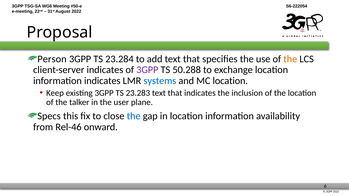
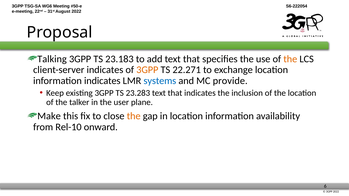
Person: Person -> Talking
23.284: 23.284 -> 23.183
3GPP at (147, 70) colour: purple -> orange
50.288: 50.288 -> 22.271
MC location: location -> provide
Specs: Specs -> Make
the at (134, 116) colour: blue -> orange
Rel-46: Rel-46 -> Rel-10
